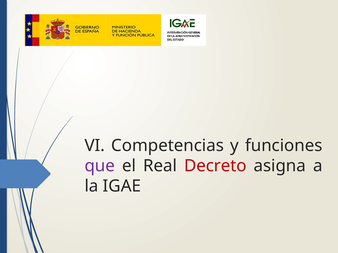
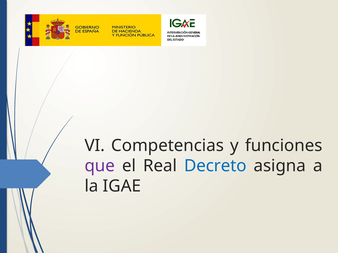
Decreto colour: red -> blue
